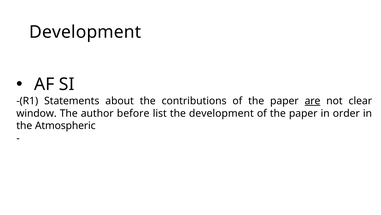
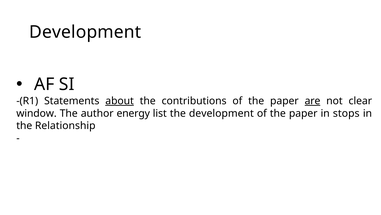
about underline: none -> present
before: before -> energy
order: order -> stops
Atmospheric: Atmospheric -> Relationship
